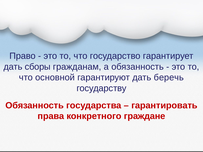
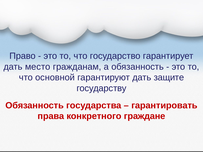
сборы: сборы -> место
беречь: беречь -> защите
